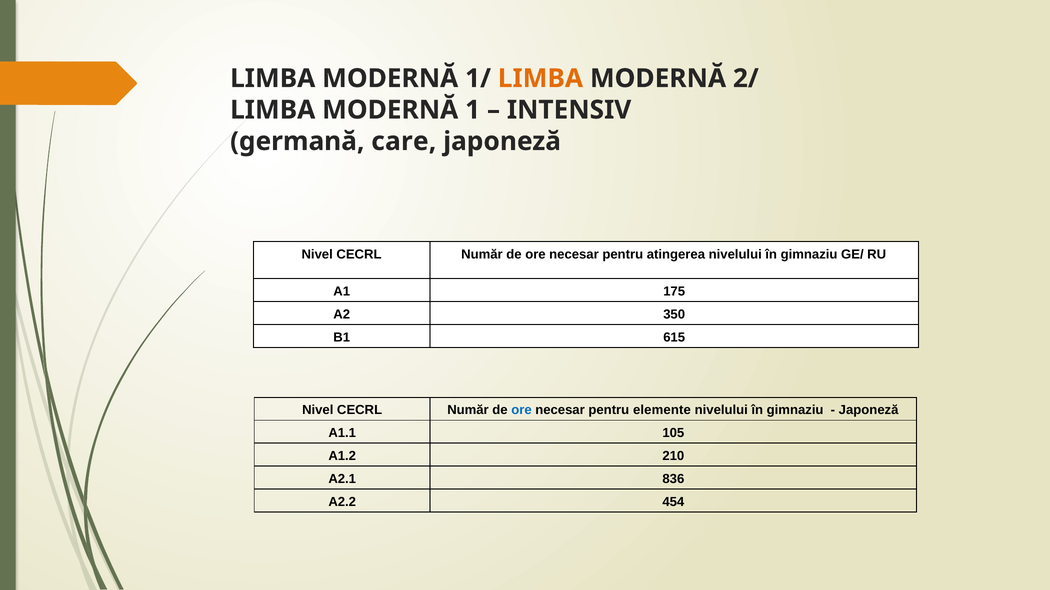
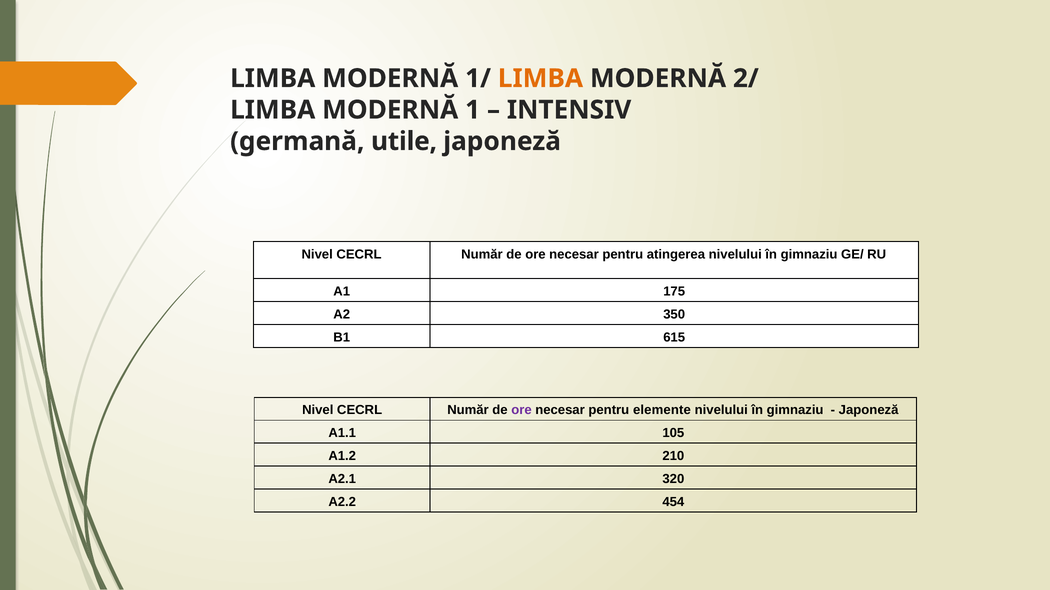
care: care -> utile
ore at (522, 411) colour: blue -> purple
836: 836 -> 320
